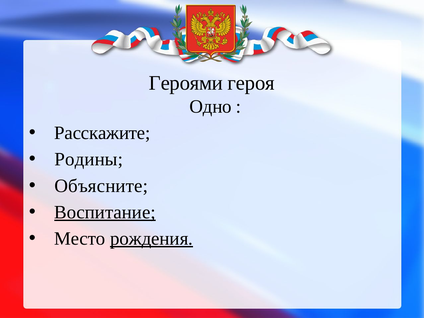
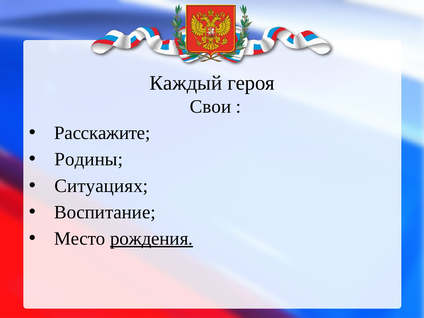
Героями: Героями -> Каждый
Одно: Одно -> Свои
Объясните: Объясните -> Ситуациях
Воспитание underline: present -> none
